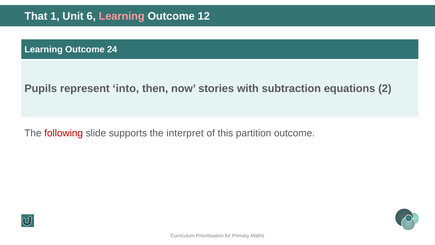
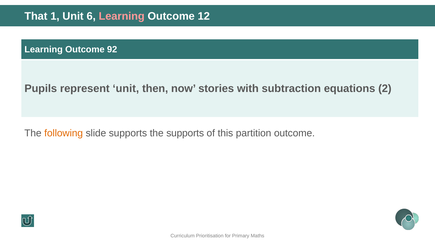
24: 24 -> 92
represent into: into -> unit
following colour: red -> orange
the interpret: interpret -> supports
